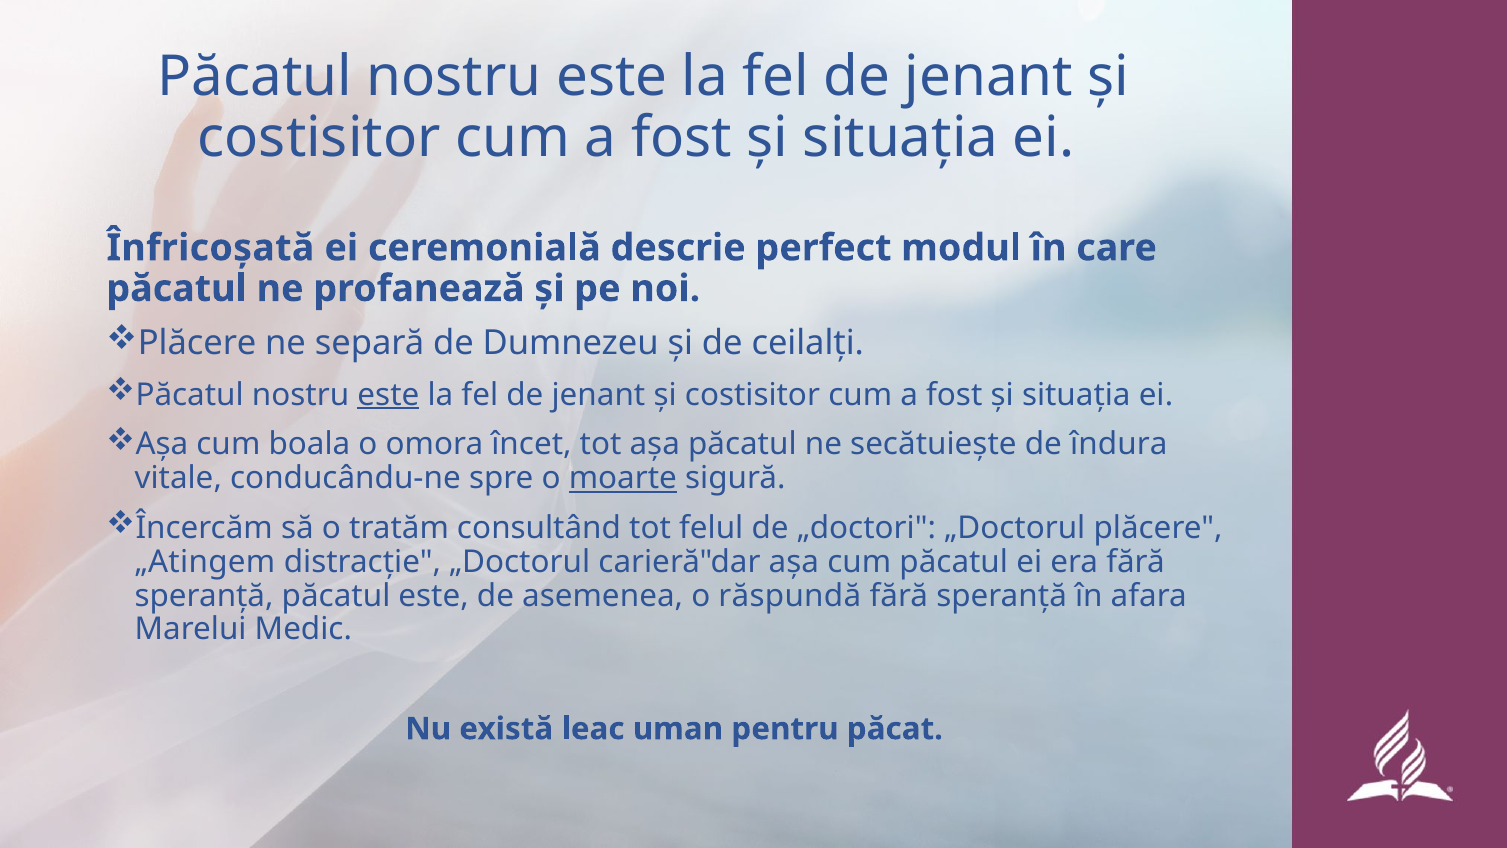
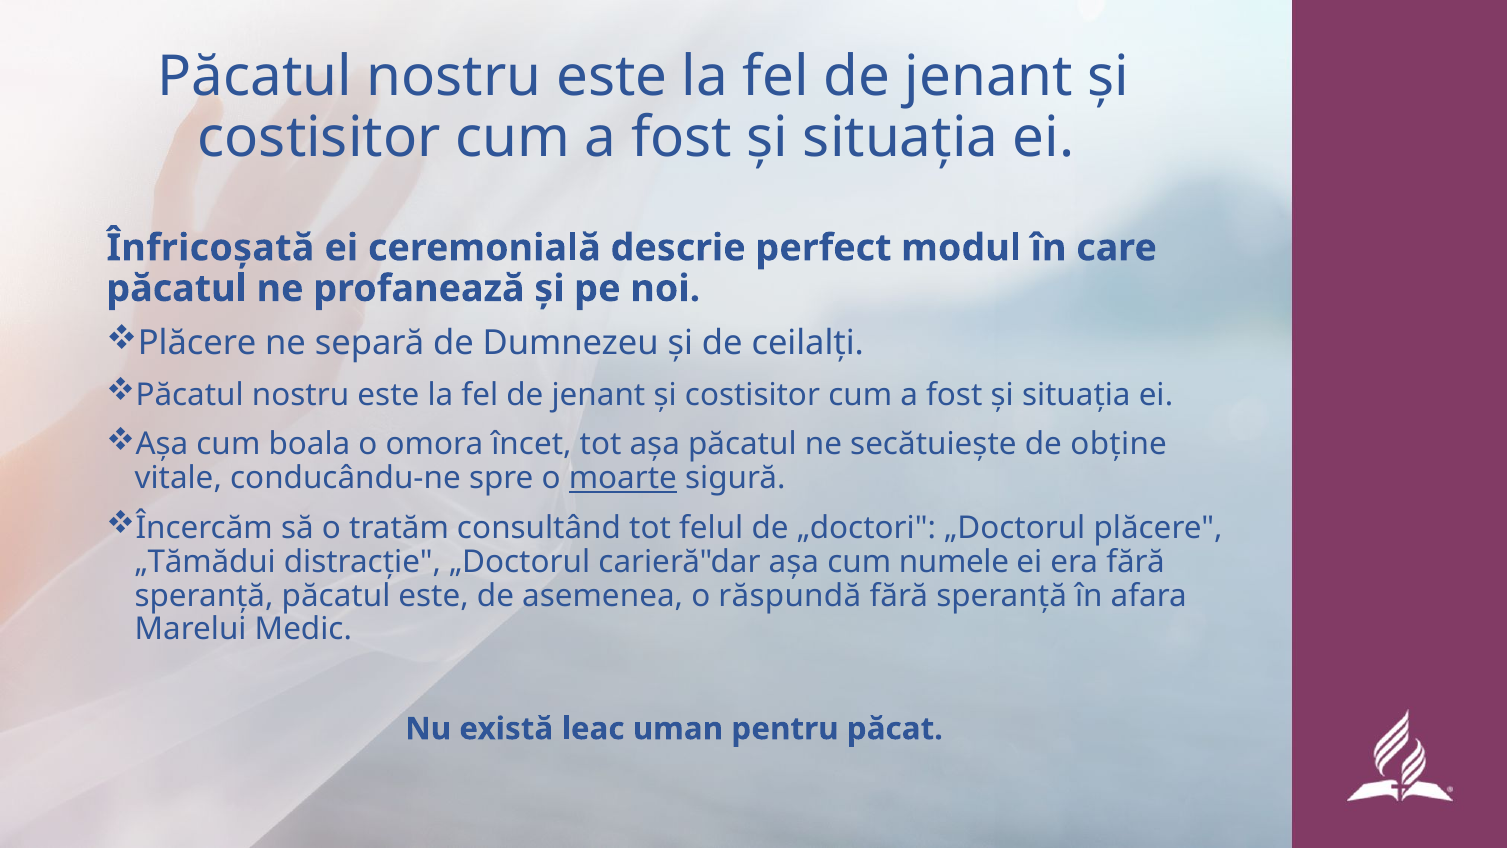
este at (388, 395) underline: present -> none
îndura: îndura -> obține
„Atingem: „Atingem -> „Tămădui
cum păcatul: păcatul -> numele
